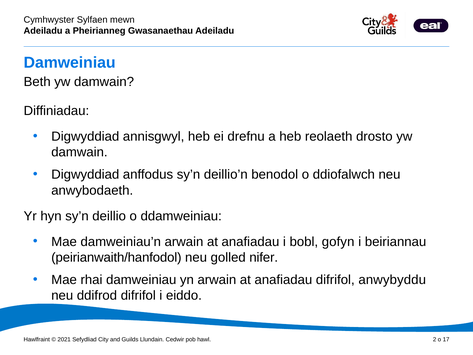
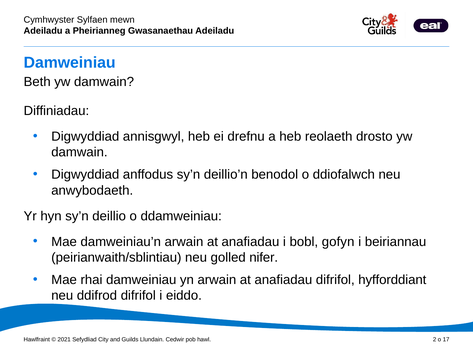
peirianwaith/hanfodol: peirianwaith/hanfodol -> peirianwaith/sblintiau
anwybyddu: anwybyddu -> hyfforddiant
